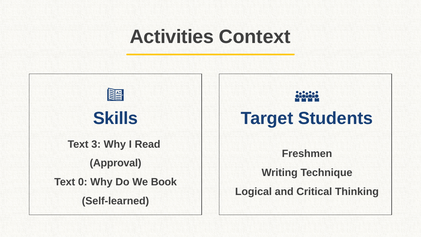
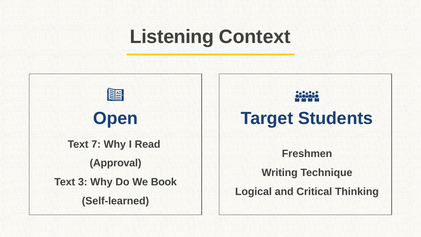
Activities: Activities -> Listening
Skills: Skills -> Open
3: 3 -> 7
0: 0 -> 3
